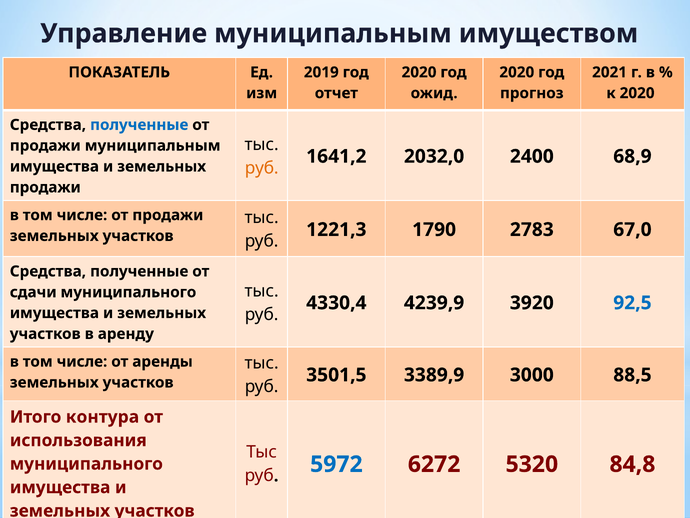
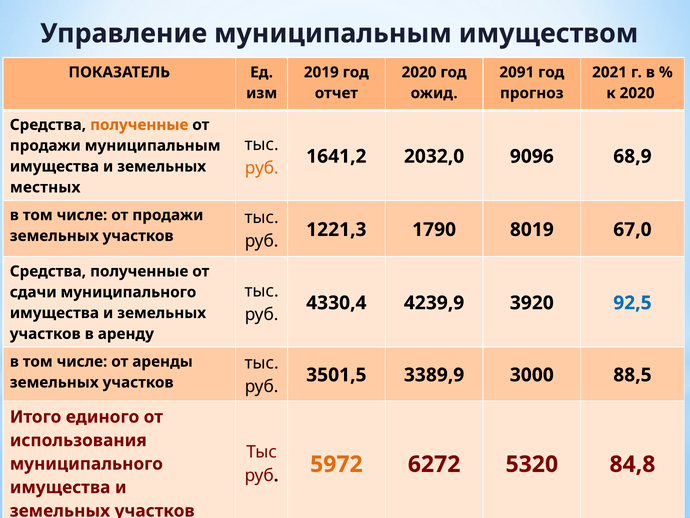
2020 at (517, 72): 2020 -> 2091
полученные at (139, 125) colour: blue -> orange
2400: 2400 -> 9096
продажи at (45, 187): продажи -> местных
2783: 2783 -> 8019
контура: контура -> единого
5972 colour: blue -> orange
